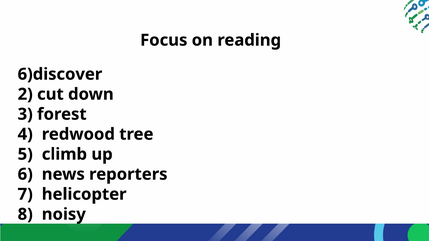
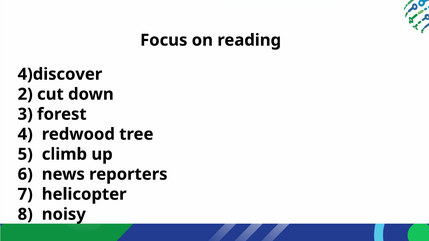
6)discover: 6)discover -> 4)discover
